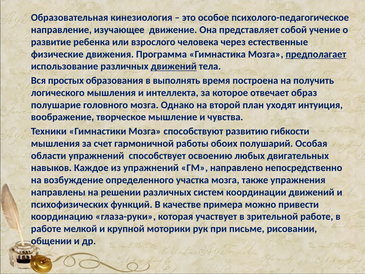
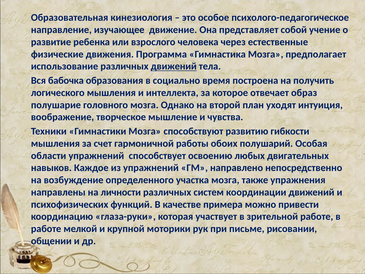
предполагает underline: present -> none
простых: простых -> бабочка
выполнять: выполнять -> социально
решении: решении -> личности
